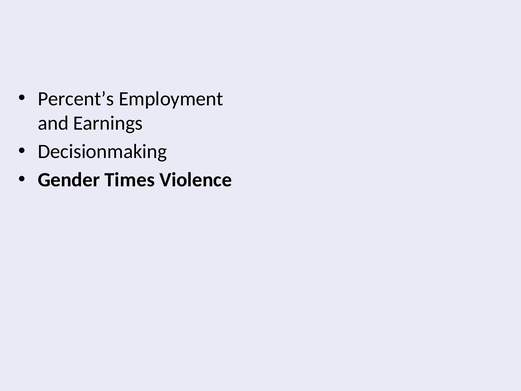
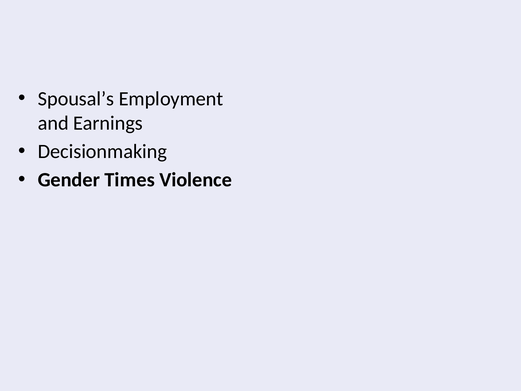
Percent’s: Percent’s -> Spousal’s
